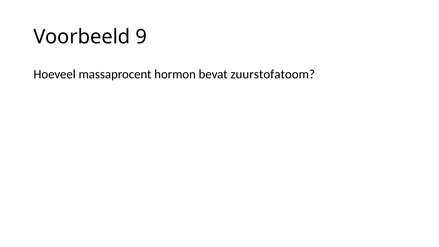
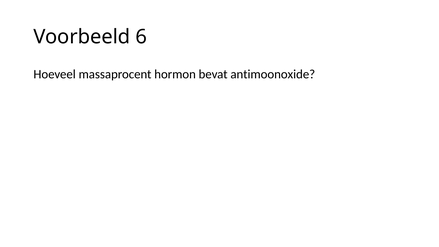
9: 9 -> 6
zuurstofatoom: zuurstofatoom -> antimoonoxide
